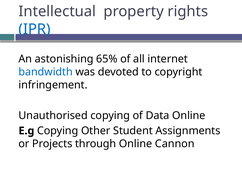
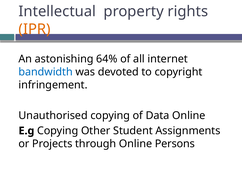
IPR colour: blue -> orange
65%: 65% -> 64%
Cannon: Cannon -> Persons
